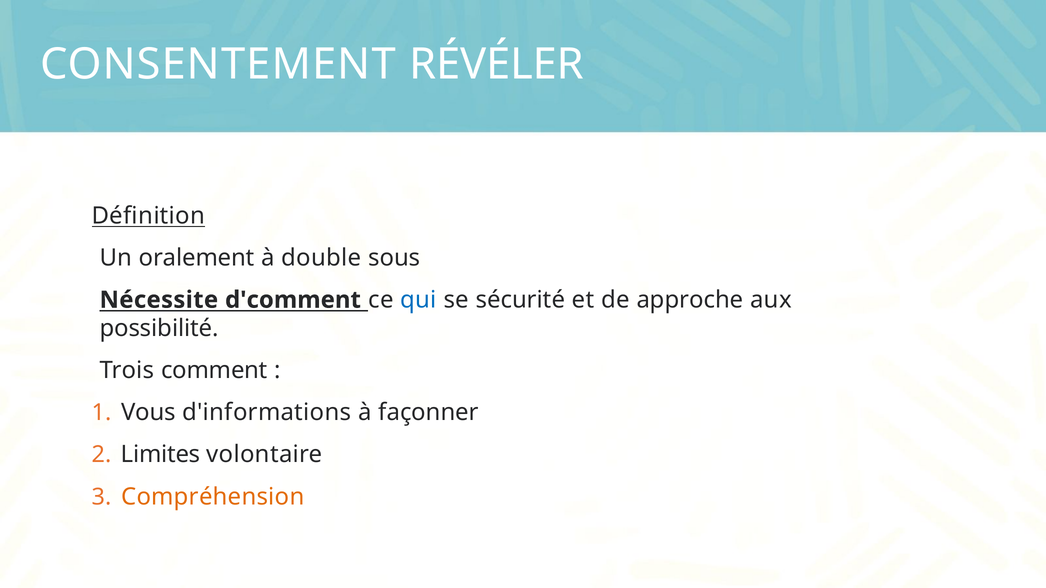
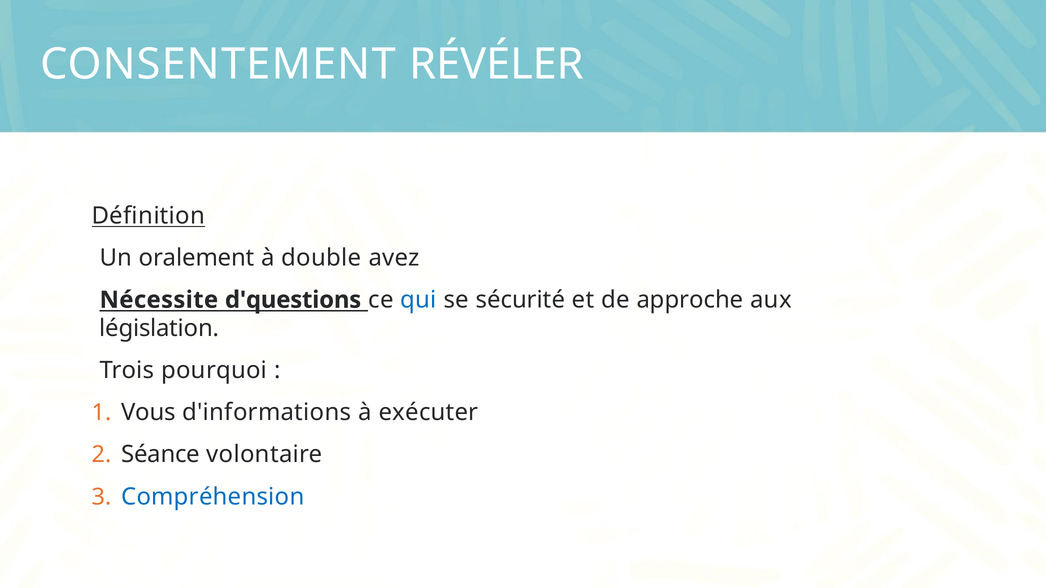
sous: sous -> avez
d'comment: d'comment -> d'questions
possibilité: possibilité -> législation
comment: comment -> pourquoi
façonner: façonner -> exécuter
Limites: Limites -> Séance
Compréhension colour: orange -> blue
